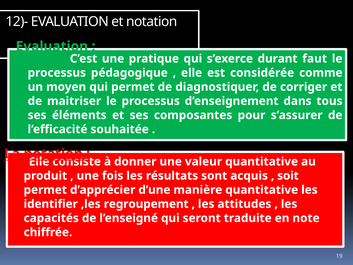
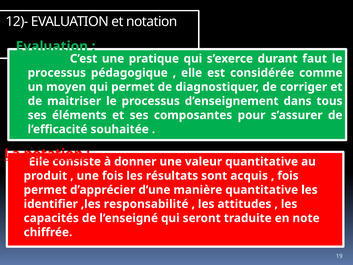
soit at (288, 176): soit -> fois
regroupement: regroupement -> responsabilité
